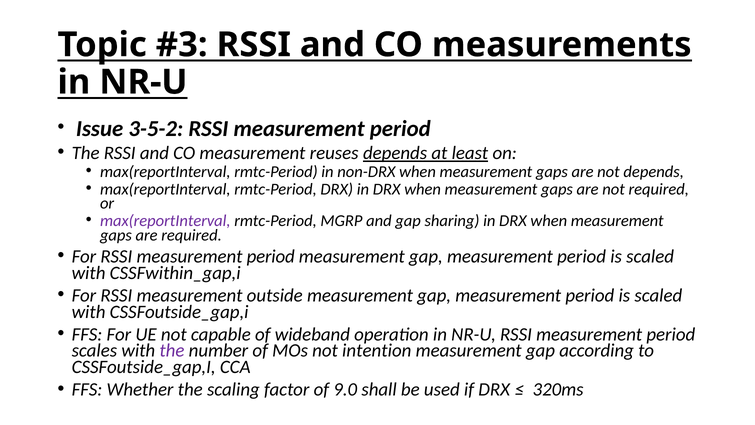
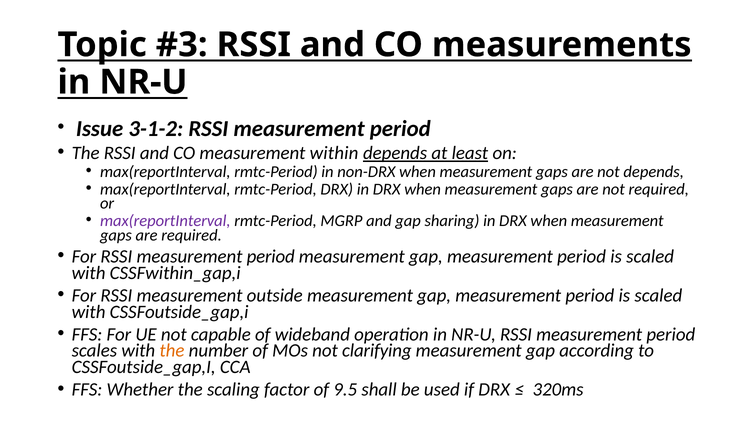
3-5-2: 3-5-2 -> 3-1-2
reuses: reuses -> within
the at (172, 350) colour: purple -> orange
intention: intention -> clarifying
9.0: 9.0 -> 9.5
